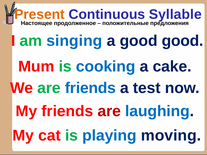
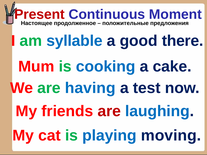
Present colour: orange -> red
Syllable: Syllable -> Moment
singing: singing -> syllable
good good: good -> there
are friends: friends -> having
